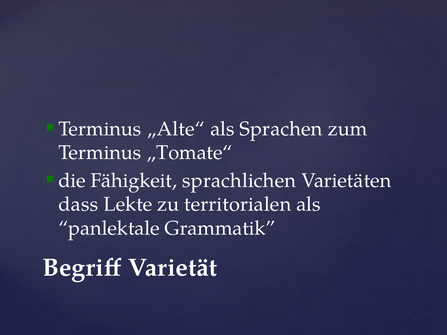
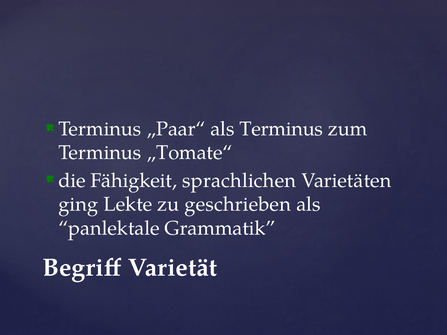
„Alte“: „Alte“ -> „Paar“
als Sprachen: Sprachen -> Terminus
dass: dass -> ging
territorialen: territorialen -> geschrieben
